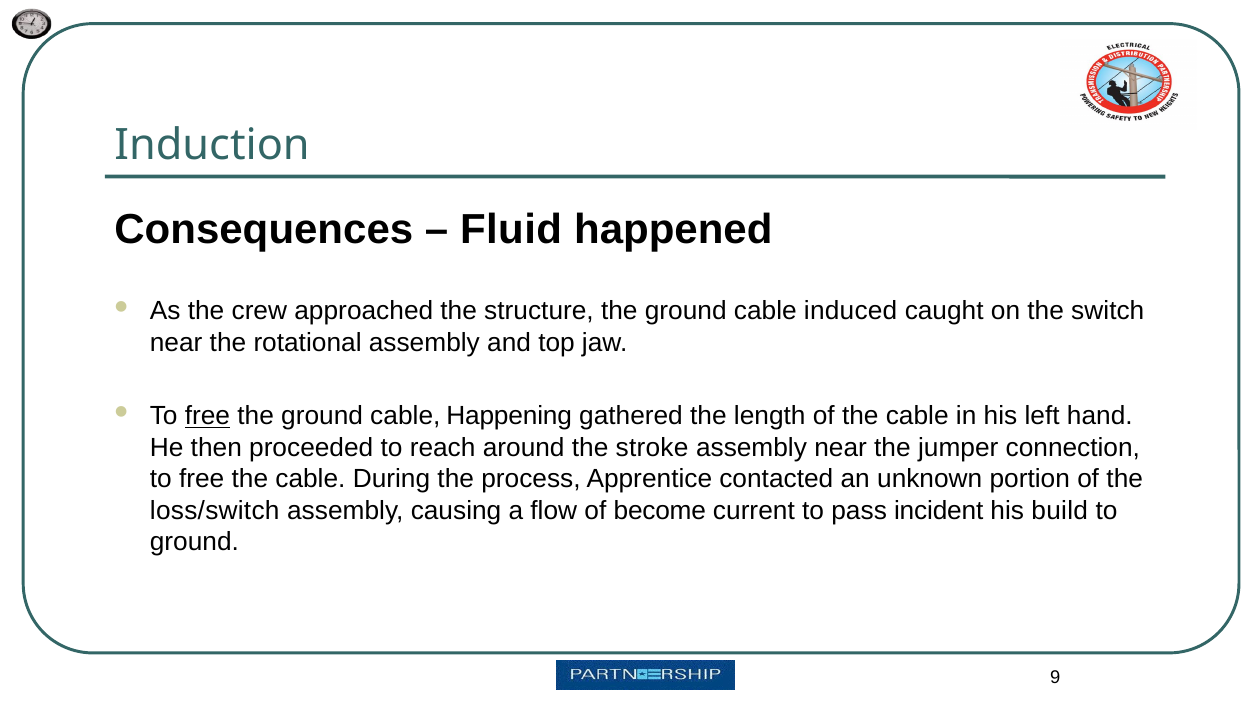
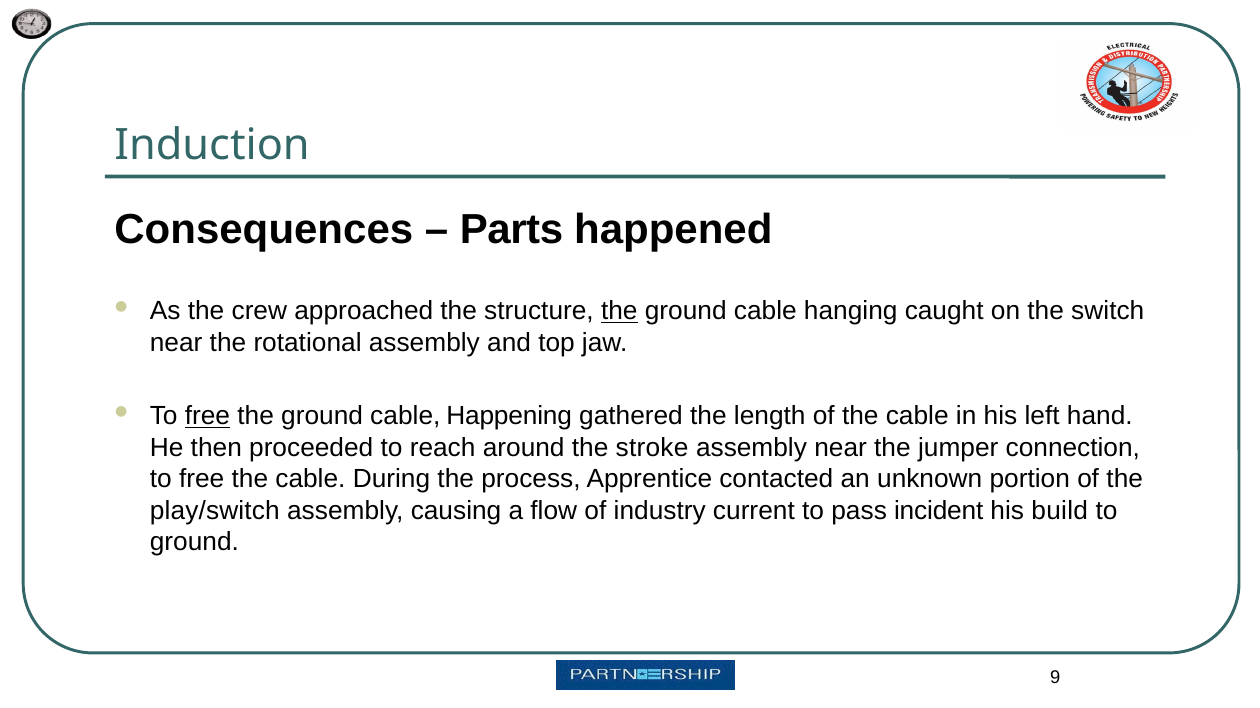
Fluid: Fluid -> Parts
the at (619, 312) underline: none -> present
induced: induced -> hanging
loss/switch: loss/switch -> play/switch
become: become -> industry
